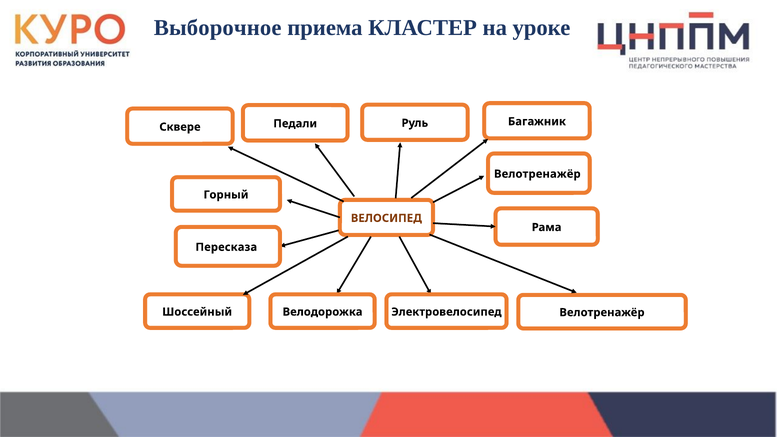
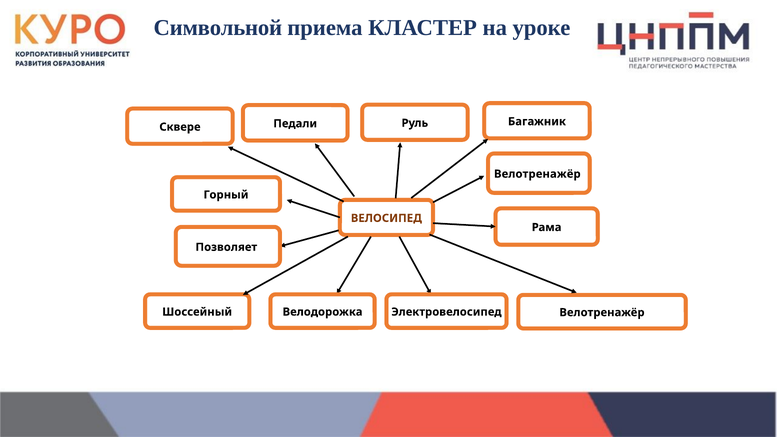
Выборочное: Выборочное -> Символьной
Пересказа: Пересказа -> Позволяет
